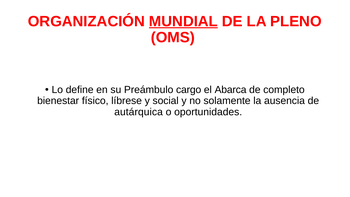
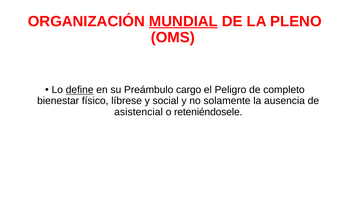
define underline: none -> present
Abarca: Abarca -> Peligro
autárquica: autárquica -> asistencial
oportunidades: oportunidades -> reteniéndosele
